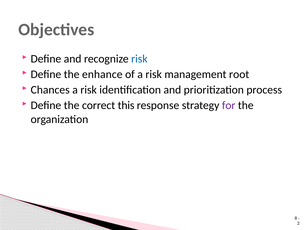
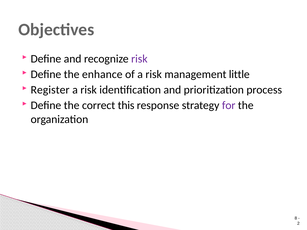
risk at (139, 59) colour: blue -> purple
root: root -> little
Chances: Chances -> Register
